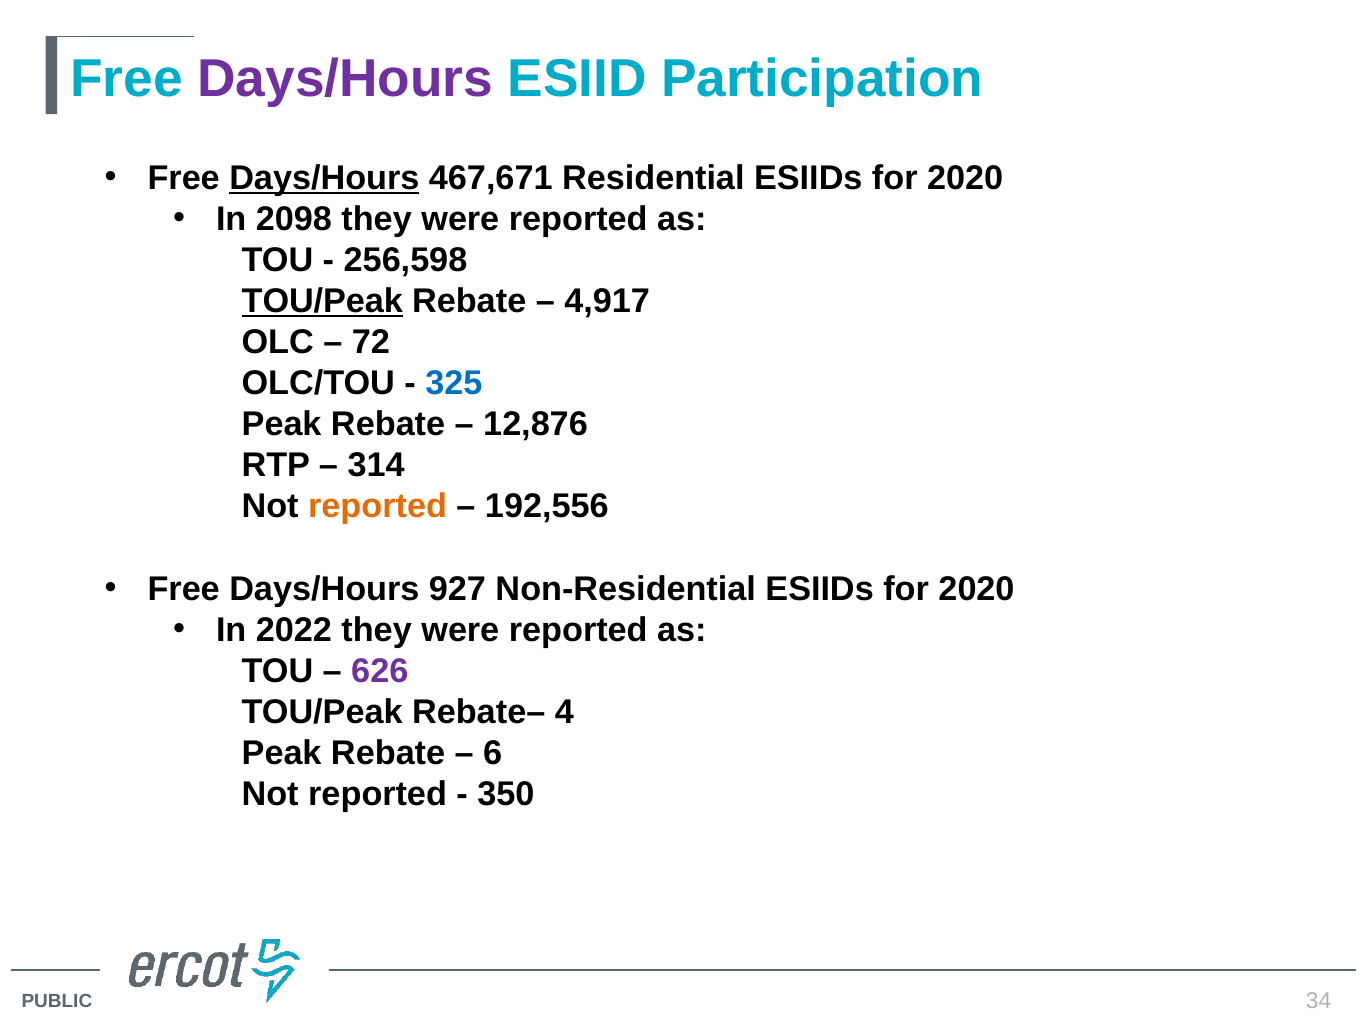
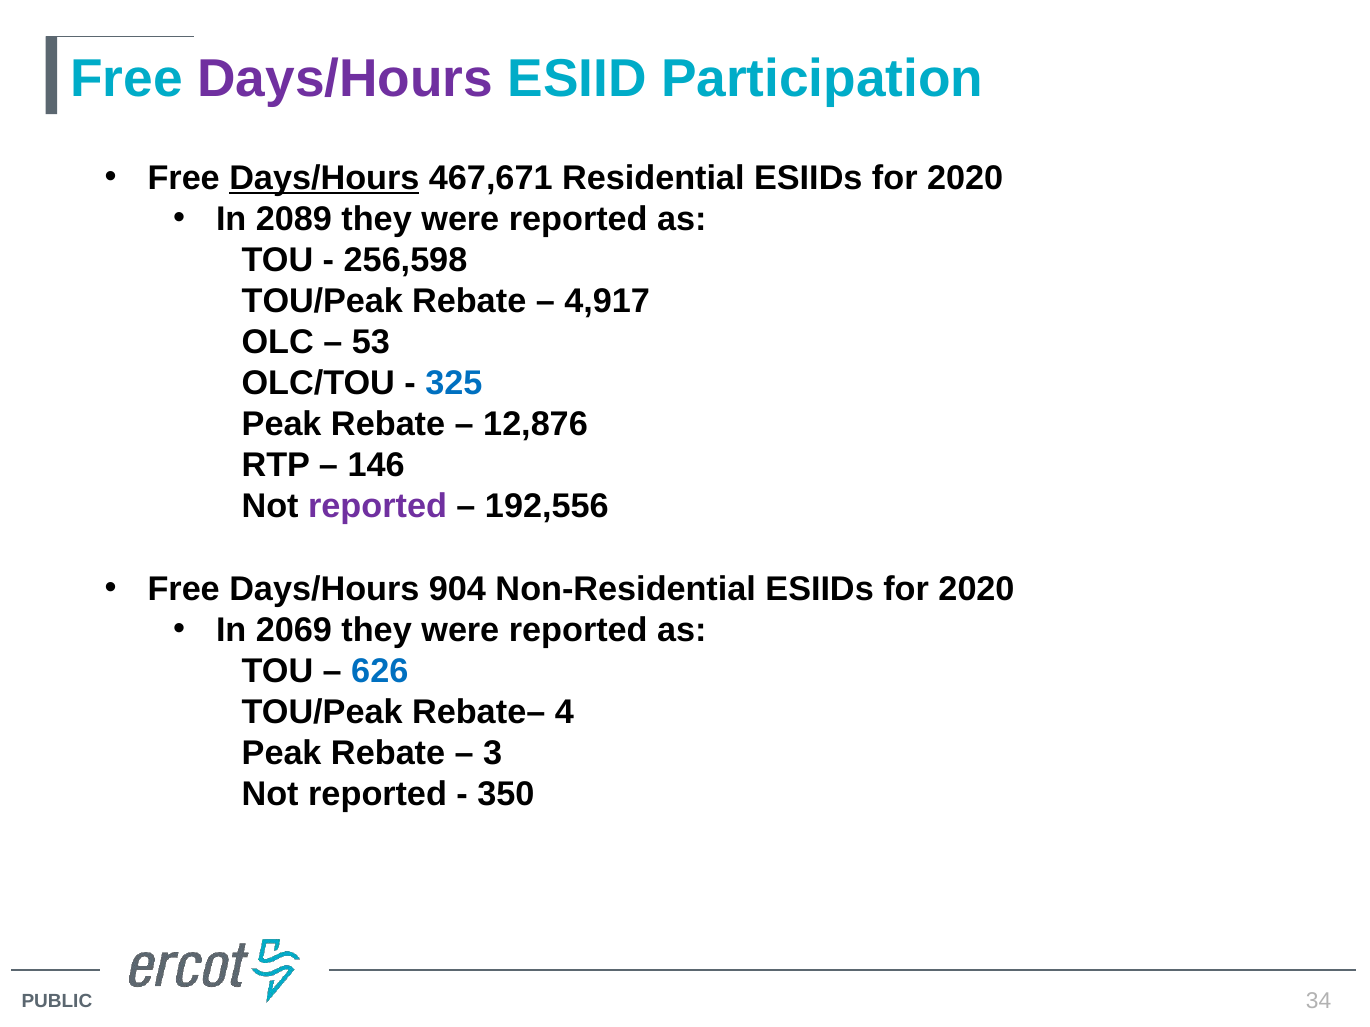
2098: 2098 -> 2089
TOU/Peak at (322, 301) underline: present -> none
72: 72 -> 53
314: 314 -> 146
reported at (378, 507) colour: orange -> purple
927: 927 -> 904
2022: 2022 -> 2069
626 colour: purple -> blue
6: 6 -> 3
